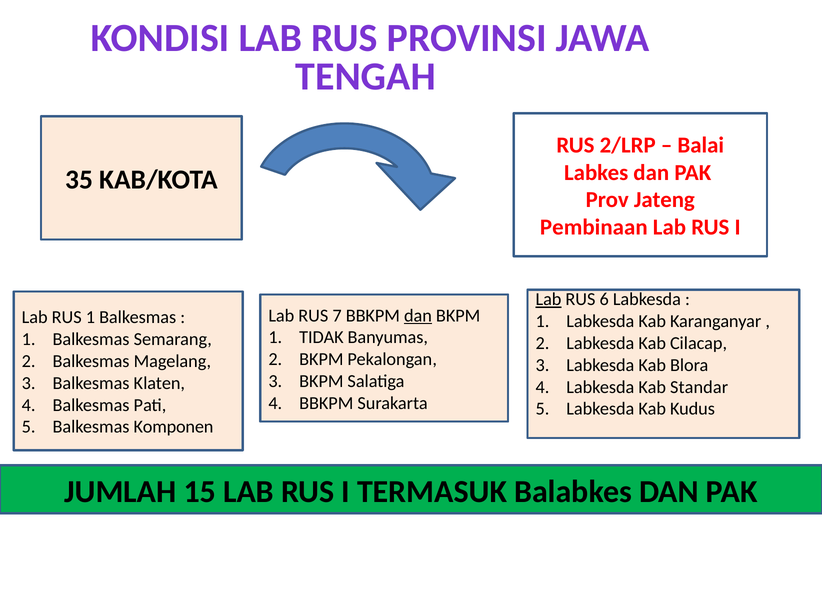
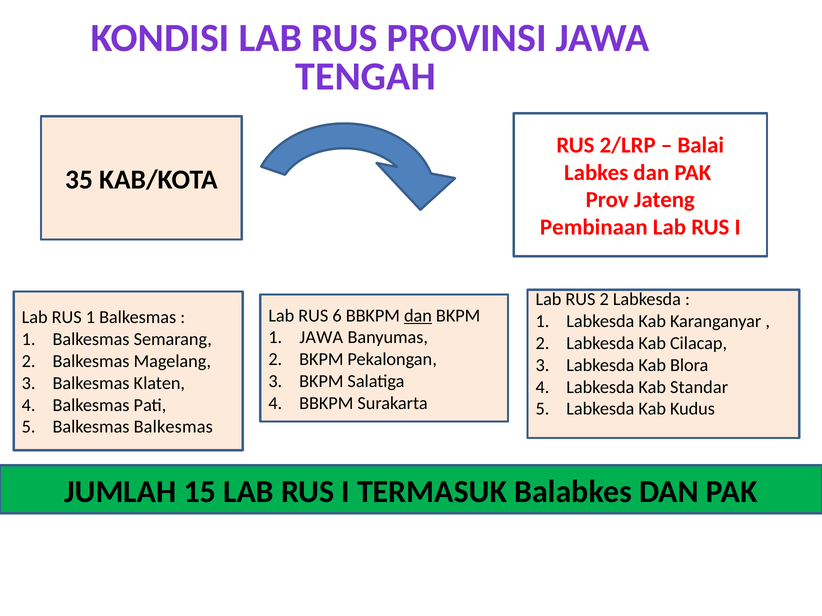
Lab at (548, 300) underline: present -> none
RUS 6: 6 -> 2
7: 7 -> 6
1 TIDAK: TIDAK -> JAWA
Balkesmas Komponen: Komponen -> Balkesmas
